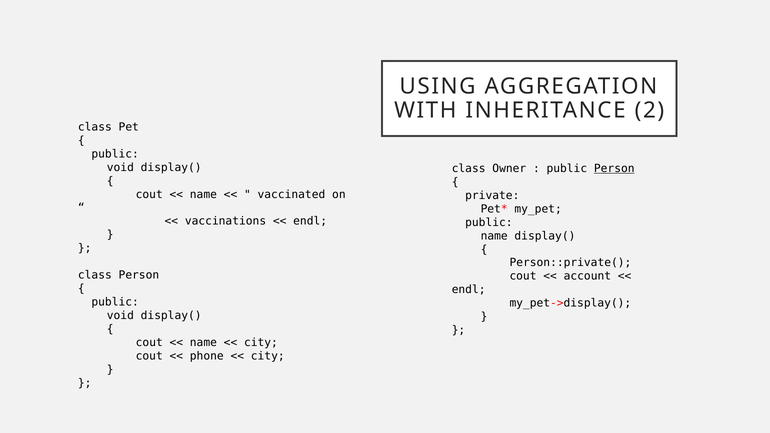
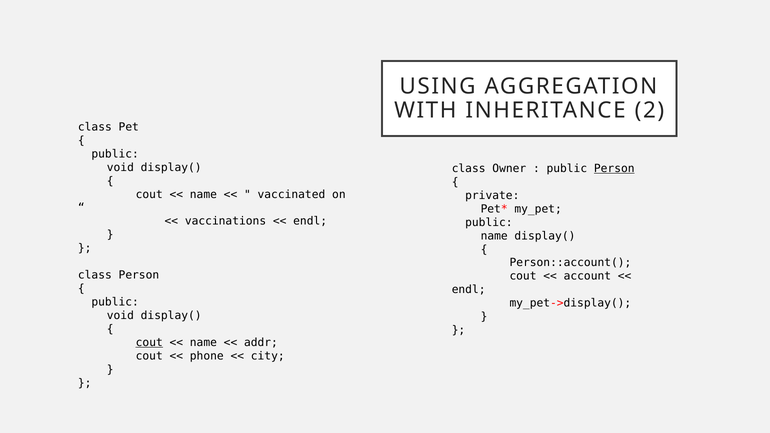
Person::private(: Person::private( -> Person::account(
cout at (149, 343) underline: none -> present
city at (261, 343): city -> addr
